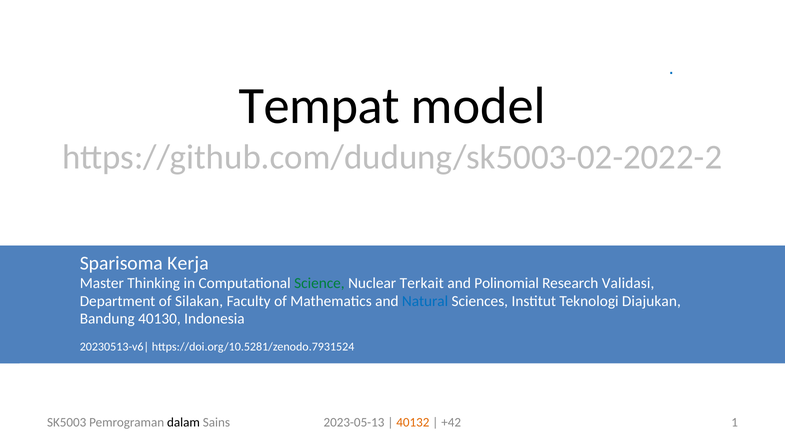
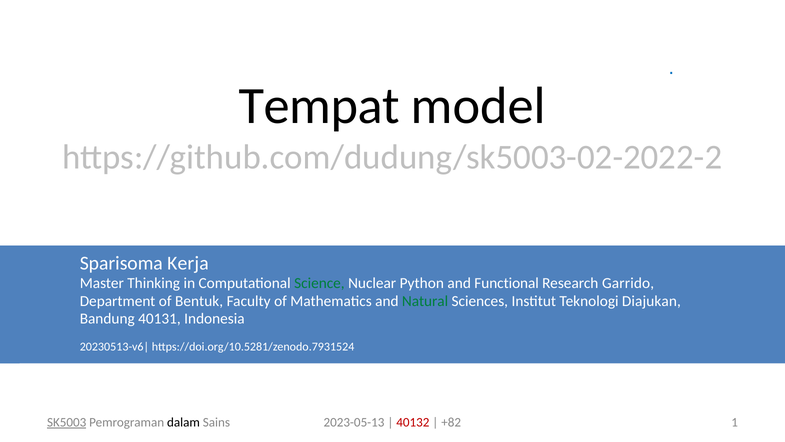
Terkait: Terkait -> Python
Polinomial: Polinomial -> Functional
Validasi: Validasi -> Garrido
Silakan: Silakan -> Bentuk
Natural colour: blue -> green
40130: 40130 -> 40131
SK5003 underline: none -> present
40132 colour: orange -> red
+42: +42 -> +82
